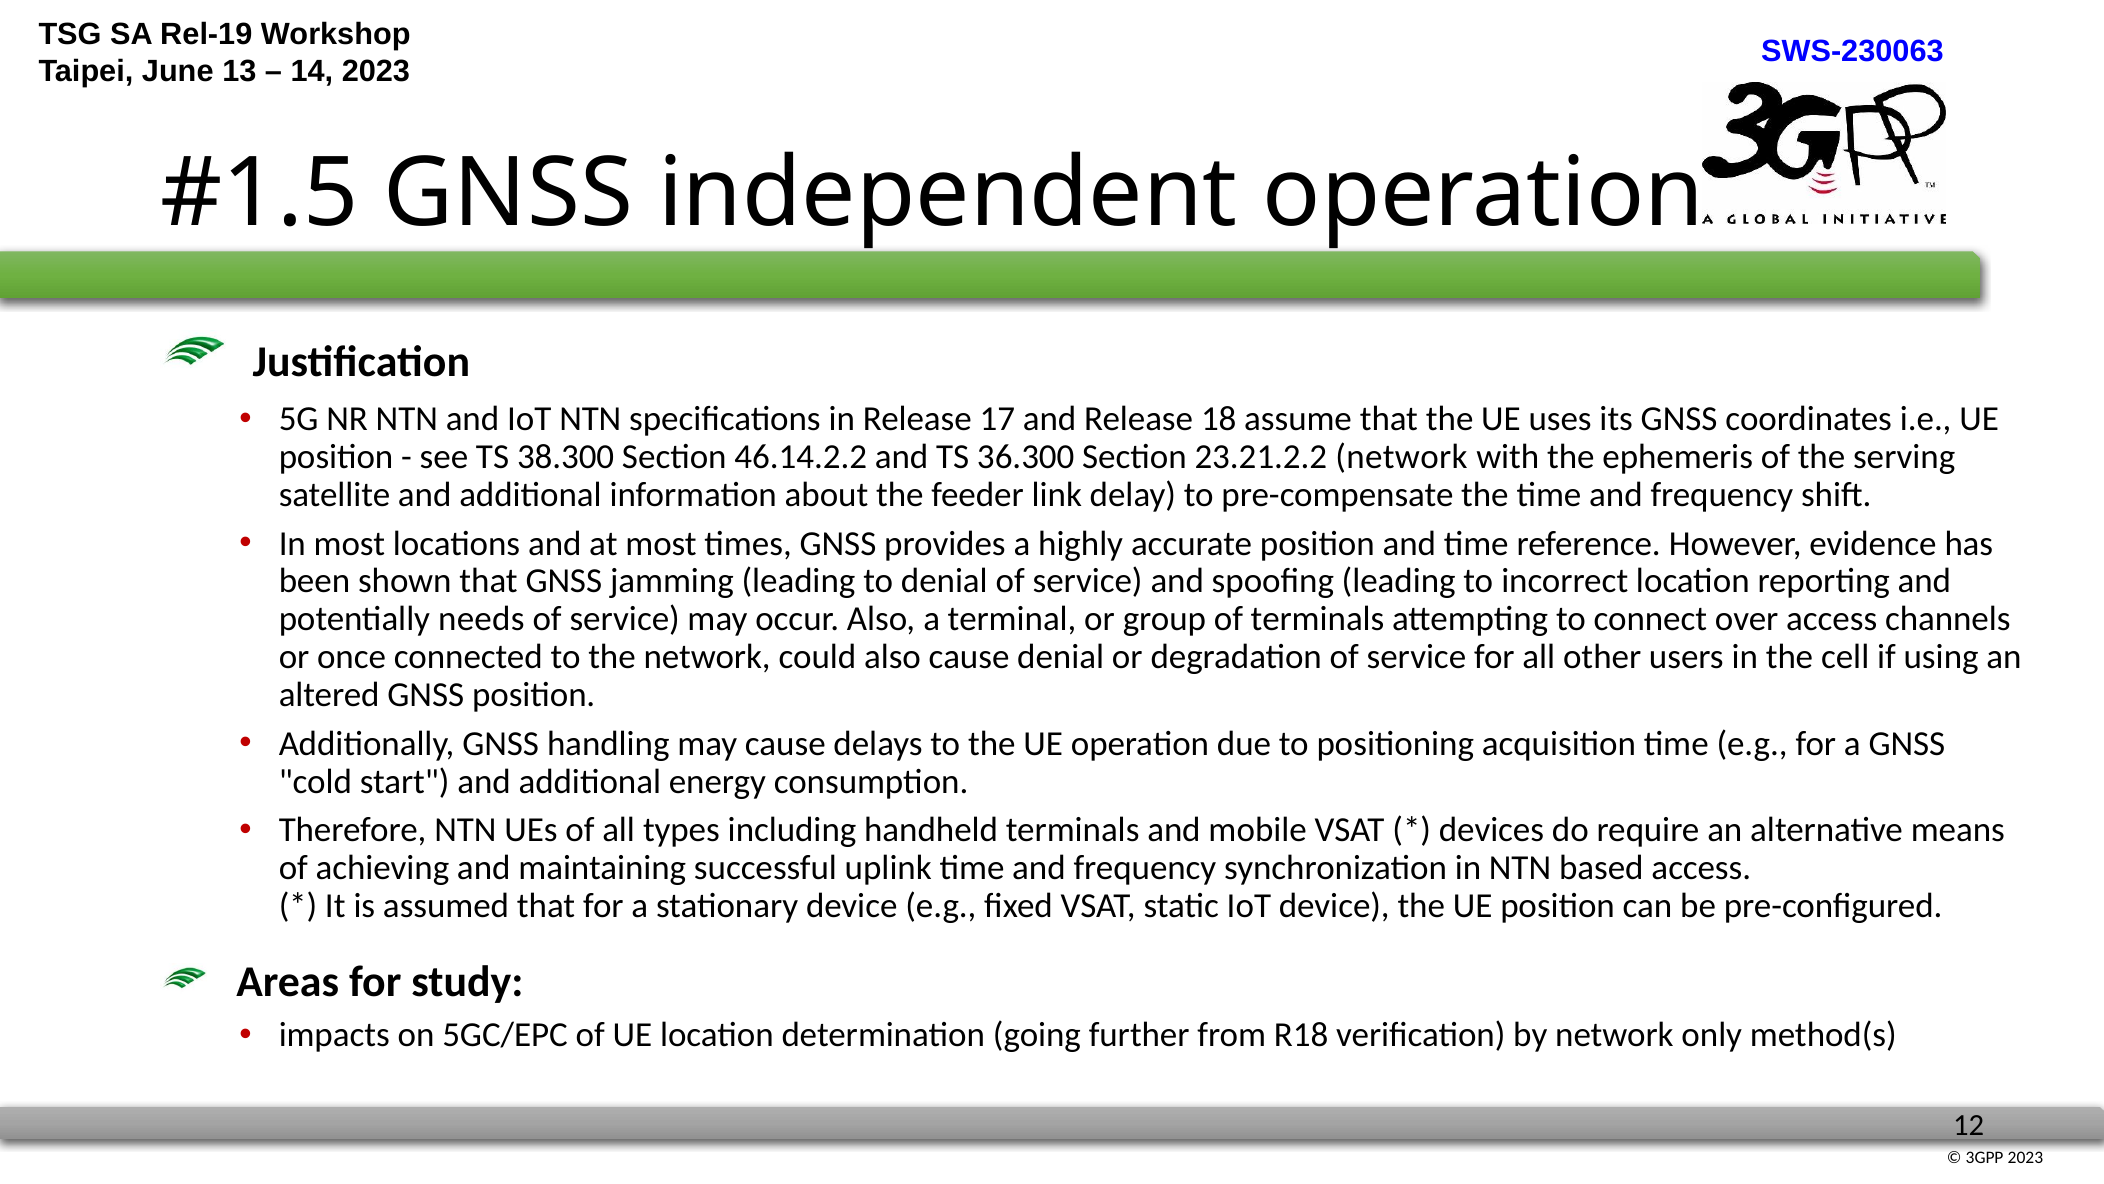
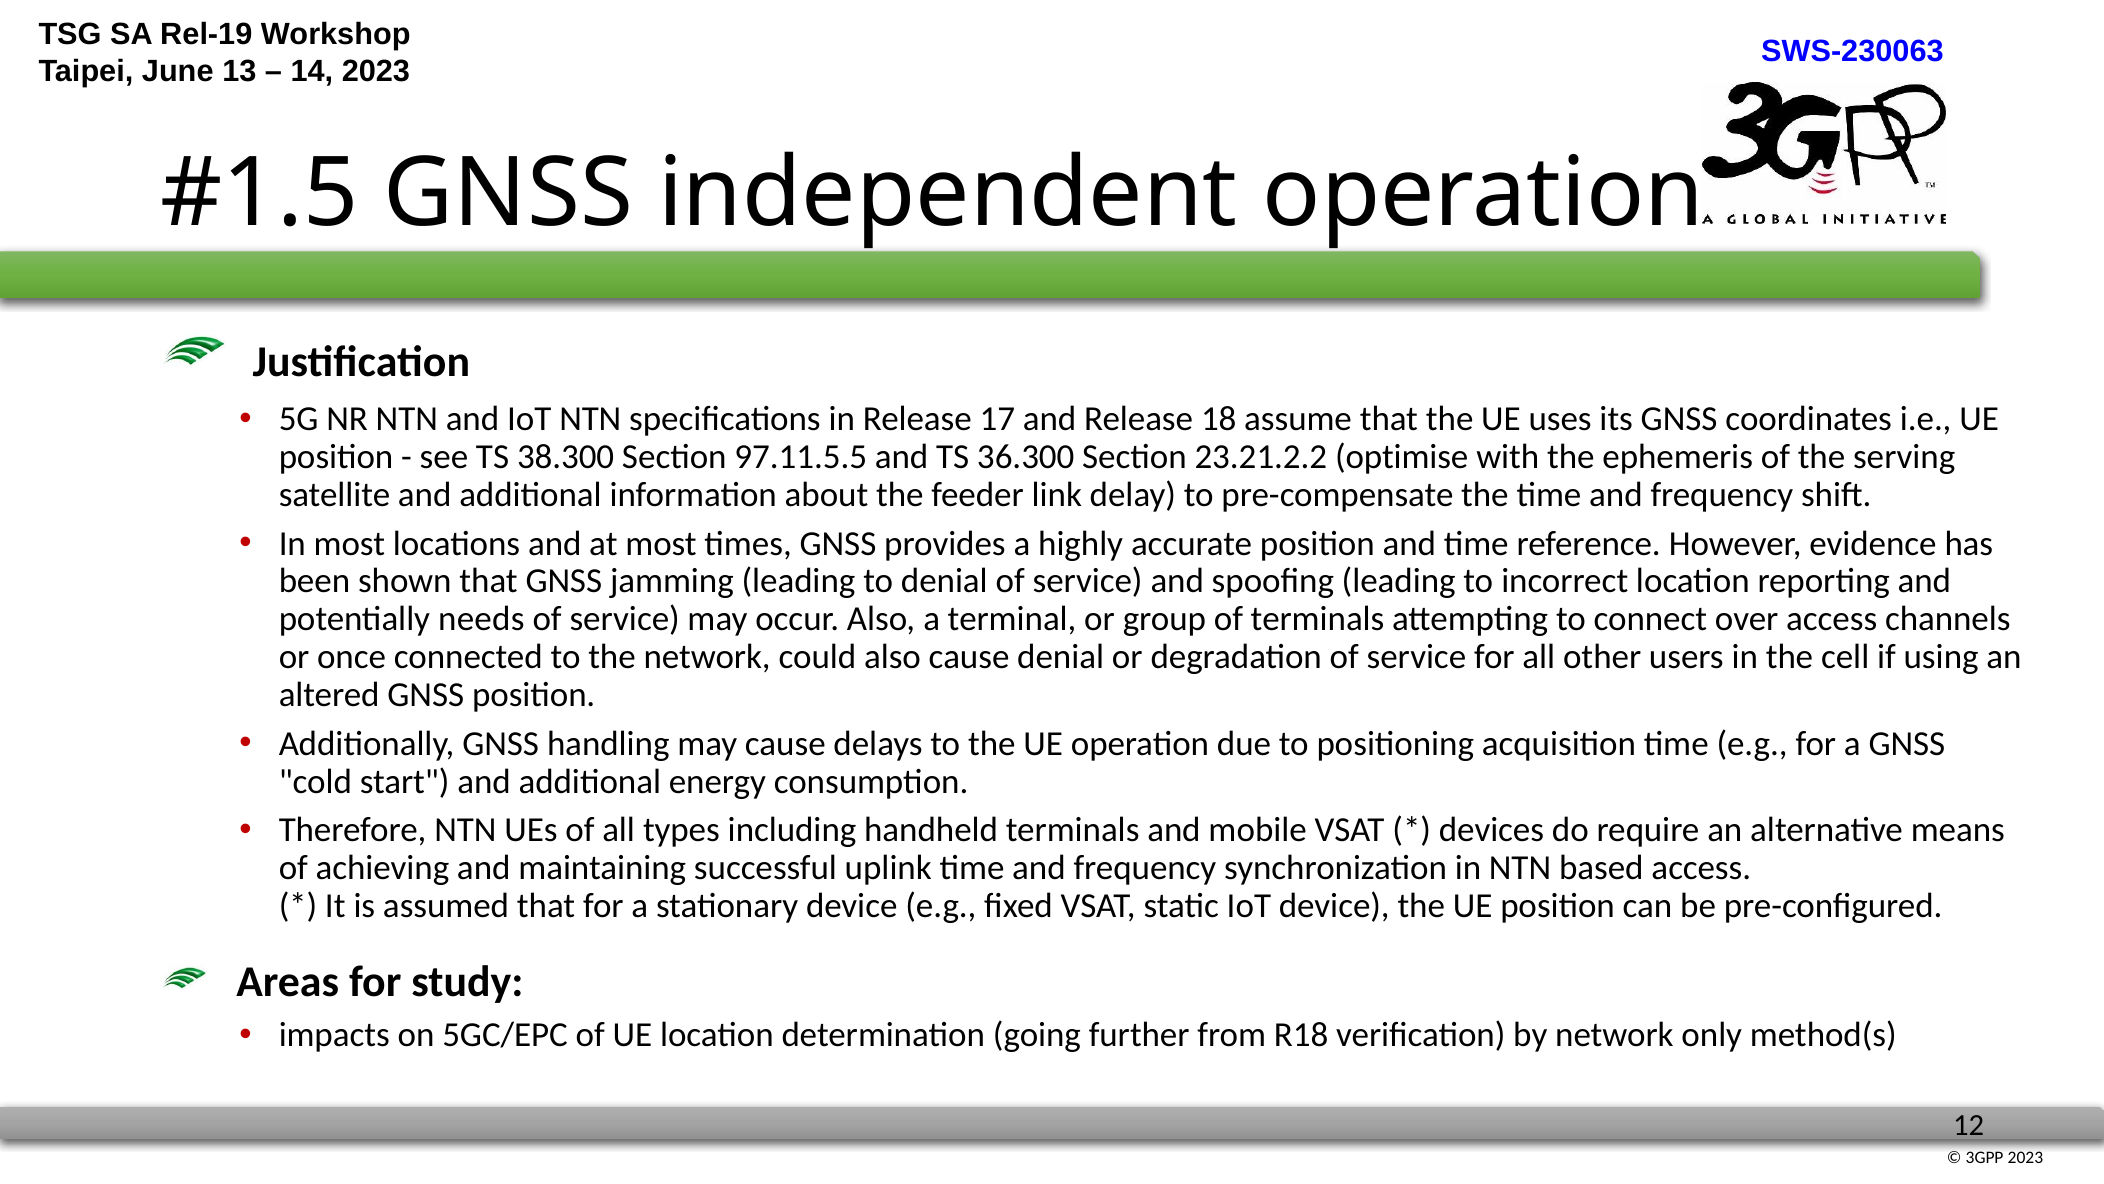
46.14.2.2: 46.14.2.2 -> 97.11.5.5
23.21.2.2 network: network -> optimise
